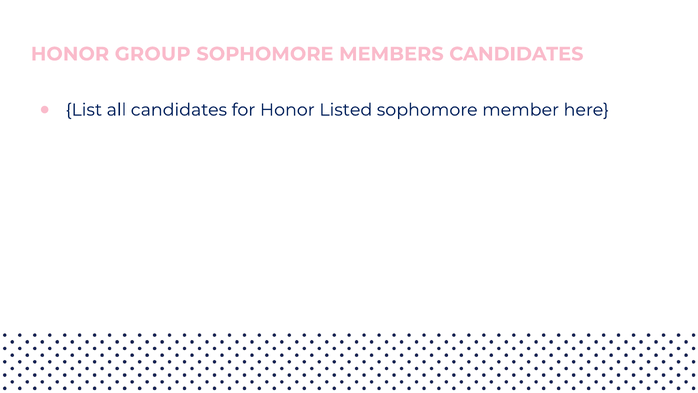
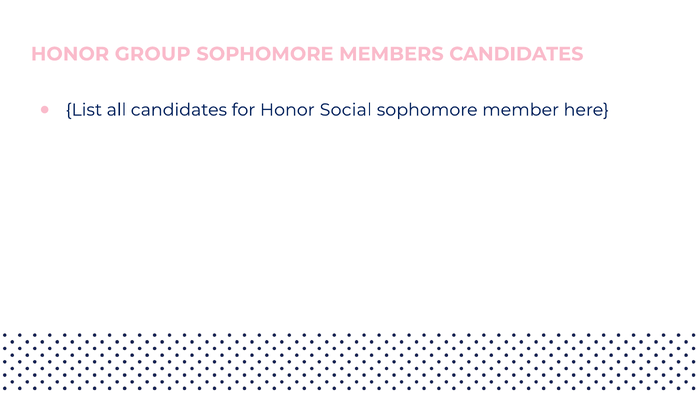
Listed: Listed -> Social
